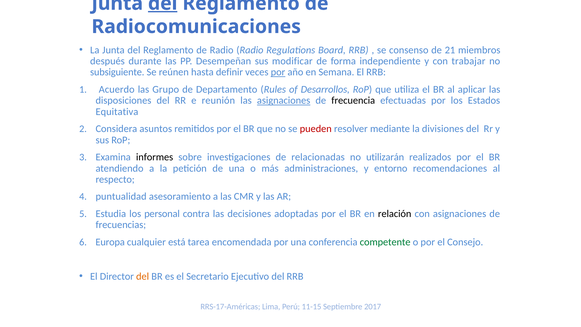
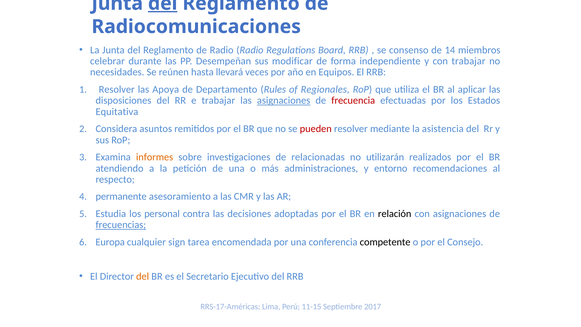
21: 21 -> 14
después: después -> celebrar
subsiguiente: subsiguiente -> necesidades
definir: definir -> llevará
por at (278, 72) underline: present -> none
Semana: Semana -> Equipos
Acuerdo at (117, 89): Acuerdo -> Resolver
Grupo: Grupo -> Apoya
Desarrollos: Desarrollos -> Regionales
e reunión: reunión -> trabajar
frecuencia colour: black -> red
divisiones: divisiones -> asistencia
informes colour: black -> orange
puntualidad: puntualidad -> permanente
frecuencias underline: none -> present
está: está -> sign
competente colour: green -> black
